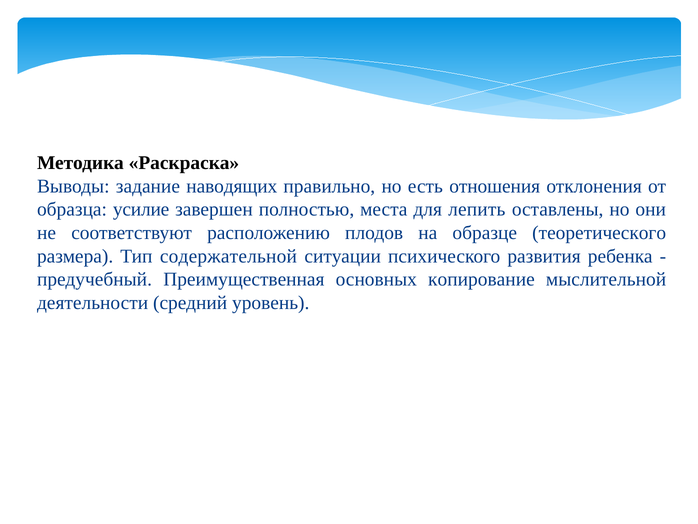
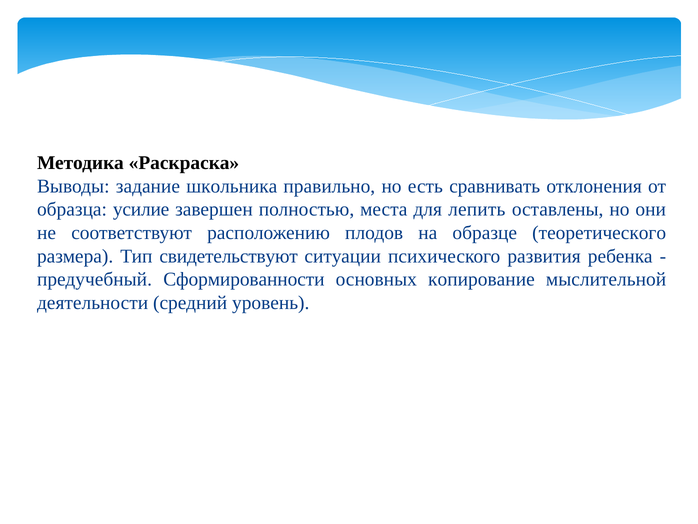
наводящих: наводящих -> школьника
отношения: отношения -> сравнивать
содержательной: содержательной -> свидетельствуют
Преимущественная: Преимущественная -> Сформированности
